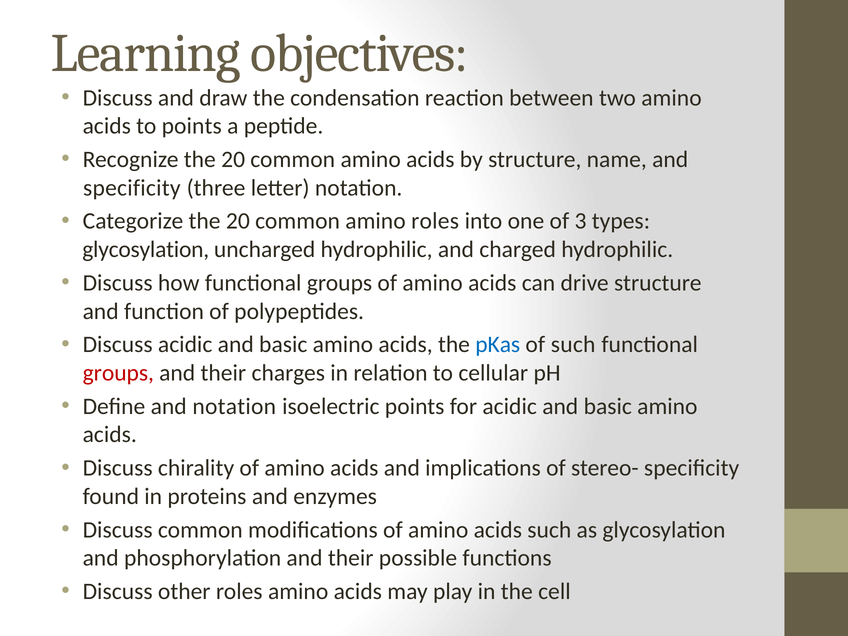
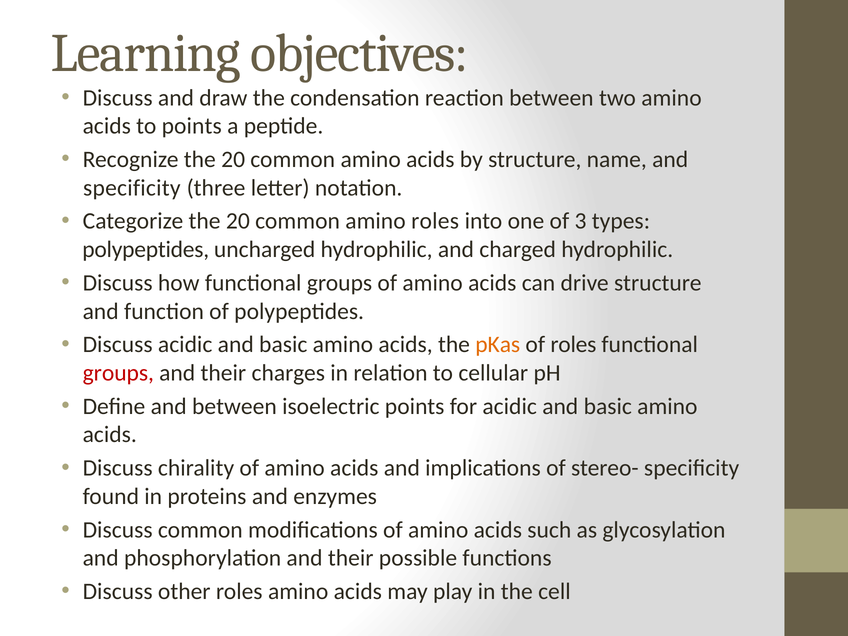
glycosylation at (146, 249): glycosylation -> polypeptides
pKas colour: blue -> orange
of such: such -> roles
and notation: notation -> between
